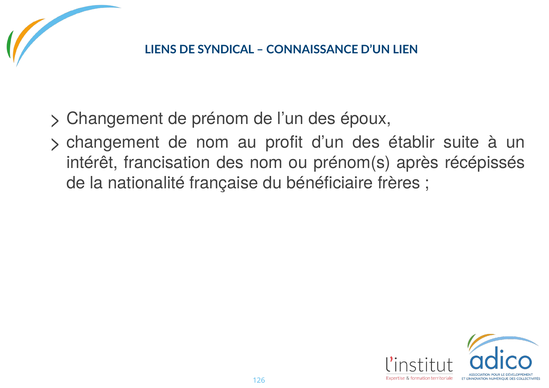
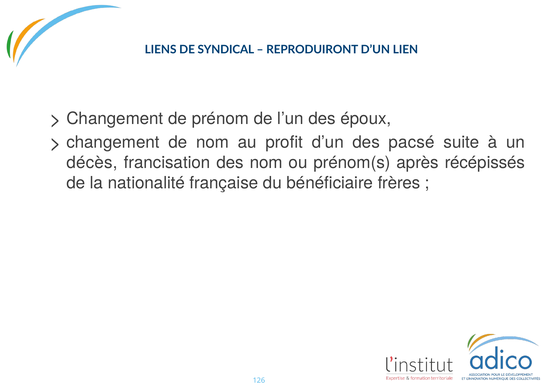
CONNAISSANCE: CONNAISSANCE -> REPRODUIRONT
établir: établir -> pacsé
intérêt: intérêt -> décès
